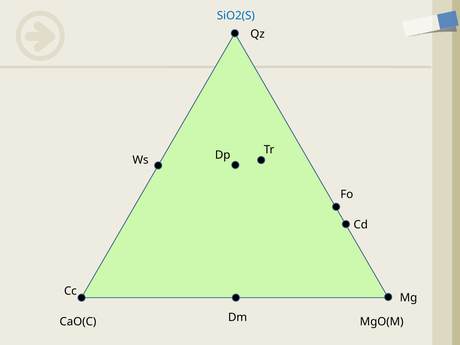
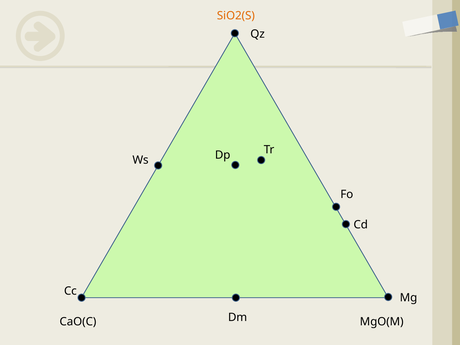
SiO2(S colour: blue -> orange
